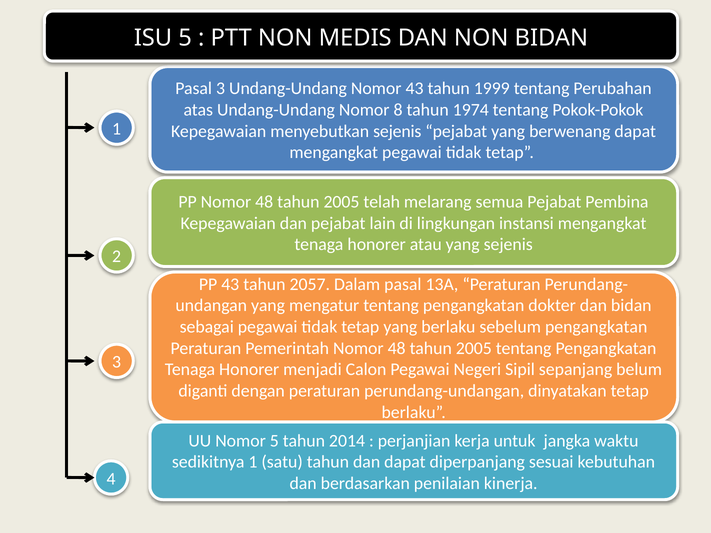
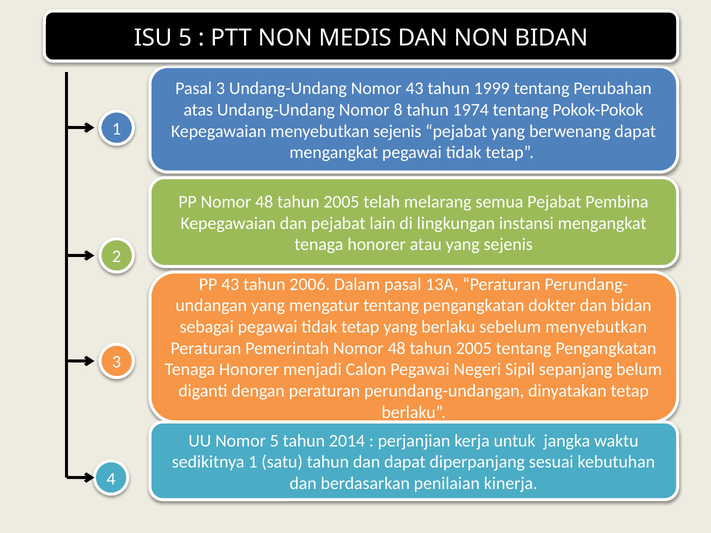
2057: 2057 -> 2006
sebelum pengangkatan: pengangkatan -> menyebutkan
